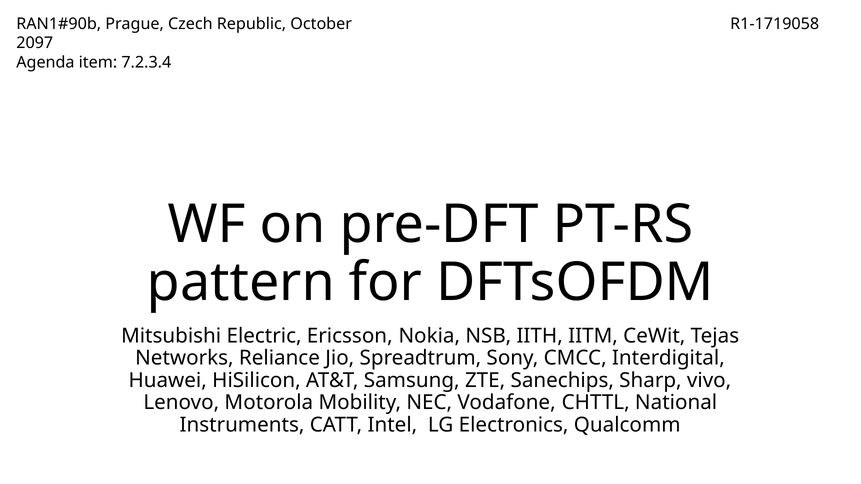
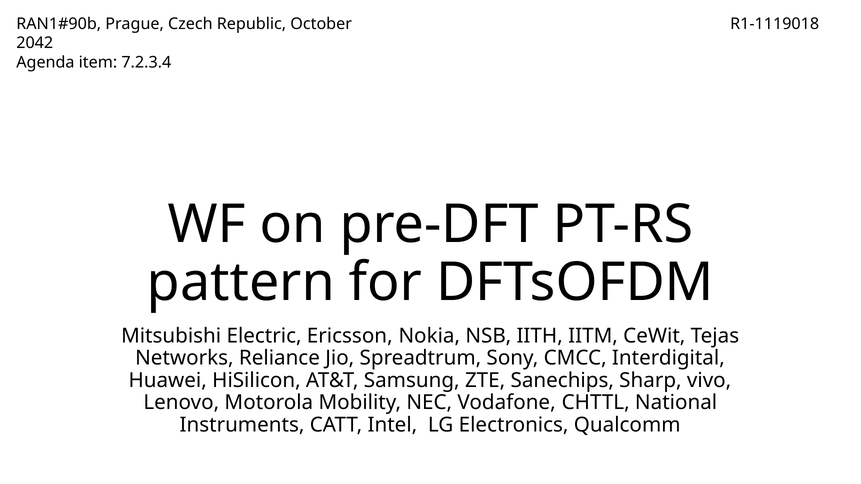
R1-1719058: R1-1719058 -> R1-1119018
2097: 2097 -> 2042
